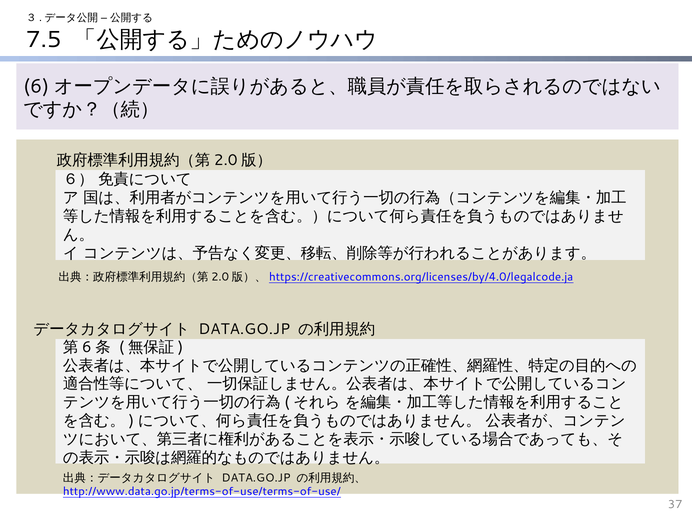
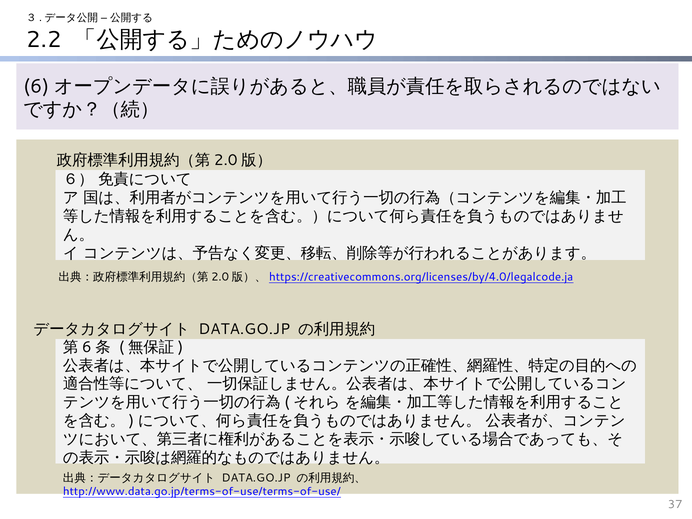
7.5: 7.5 -> 2.2
